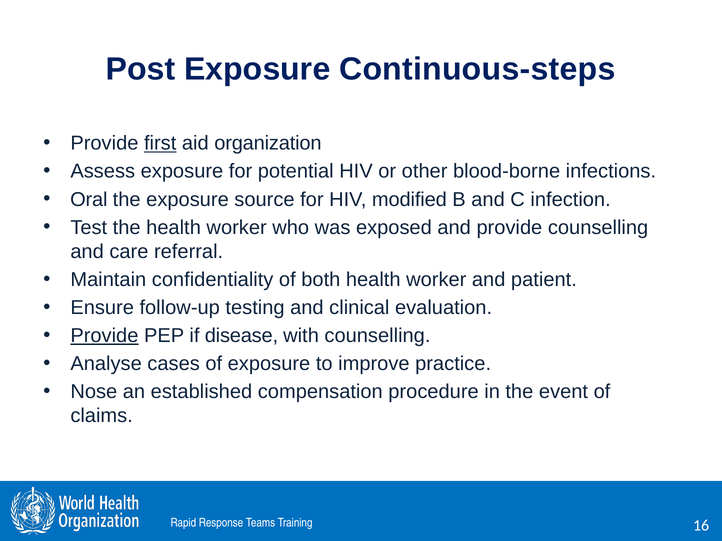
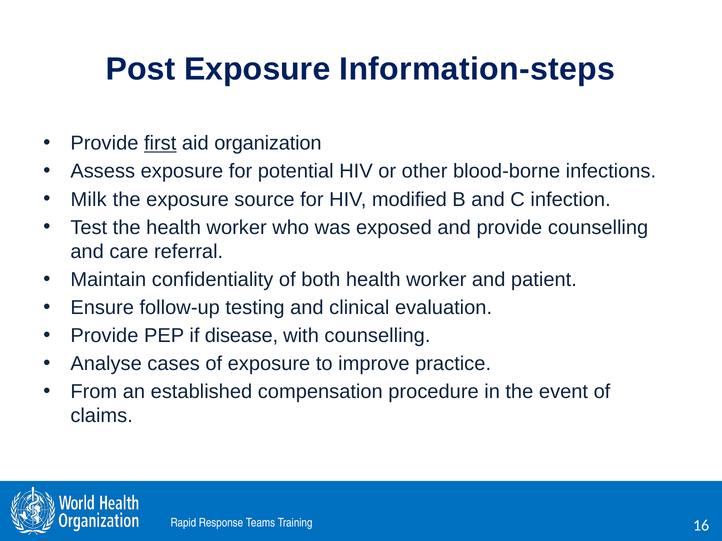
Continuous-steps: Continuous-steps -> Information-steps
Oral: Oral -> Milk
Provide at (104, 336) underline: present -> none
Nose: Nose -> From
